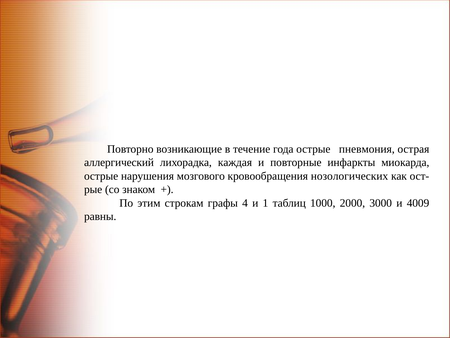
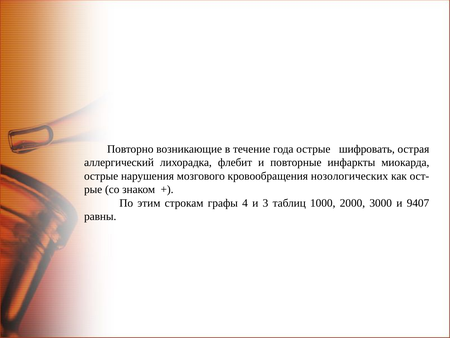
пневмония: пневмония -> шифровать
каждая: каждая -> флебит
1: 1 -> 3
4009: 4009 -> 9407
